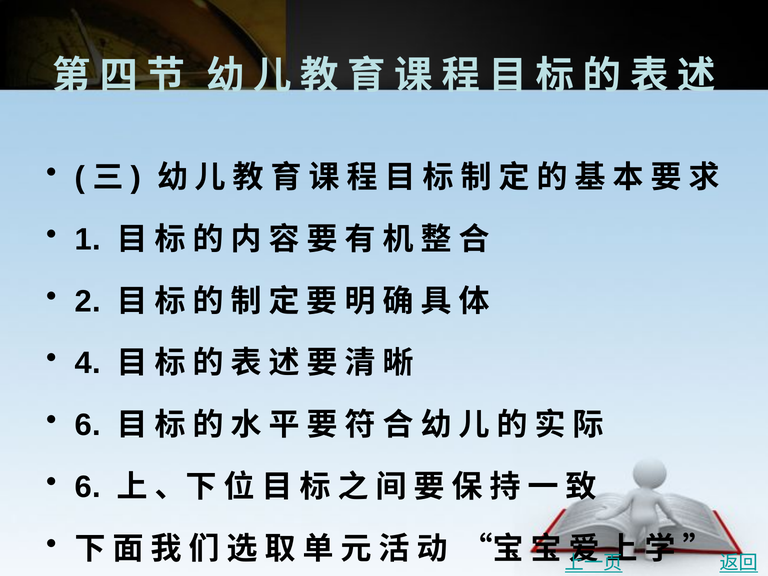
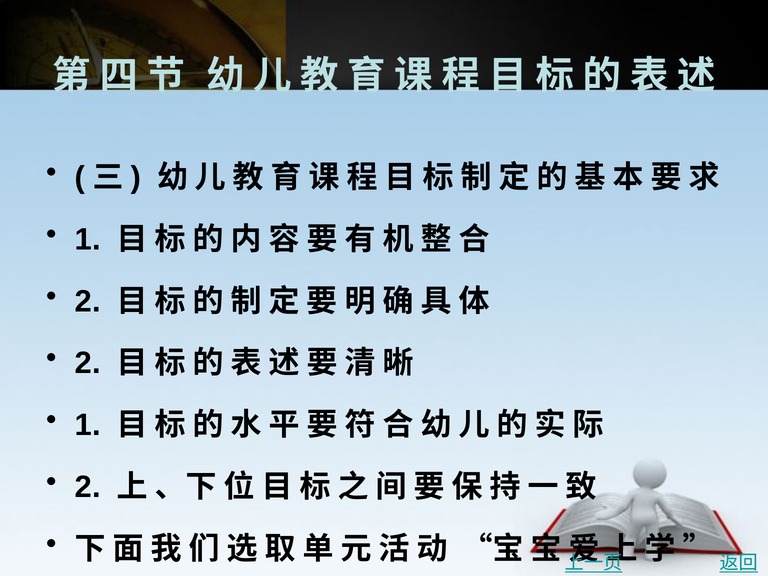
4 at (88, 363): 4 -> 2
6 at (88, 425): 6 -> 1
6 at (88, 487): 6 -> 2
